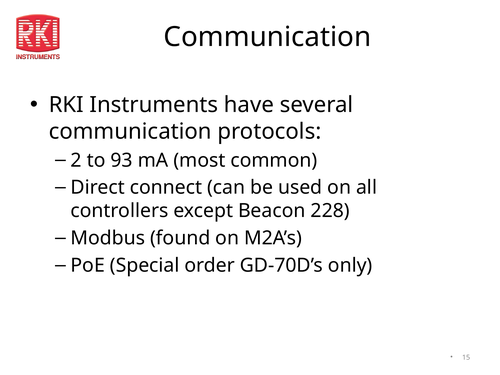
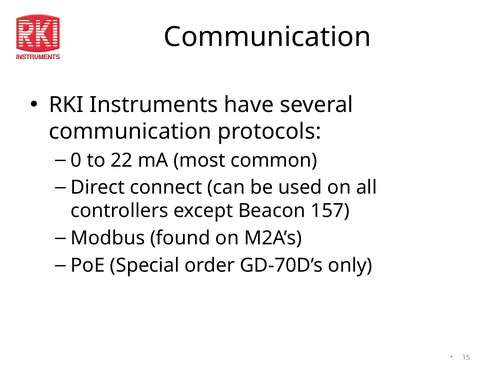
2: 2 -> 0
93: 93 -> 22
228: 228 -> 157
